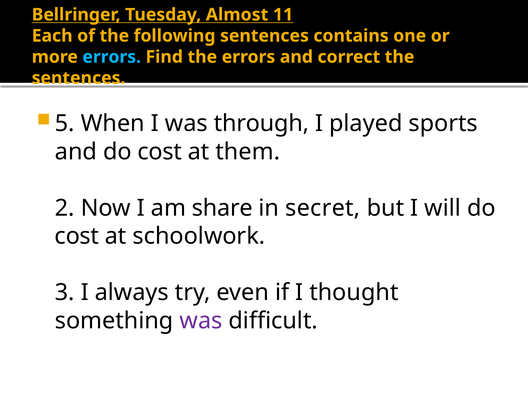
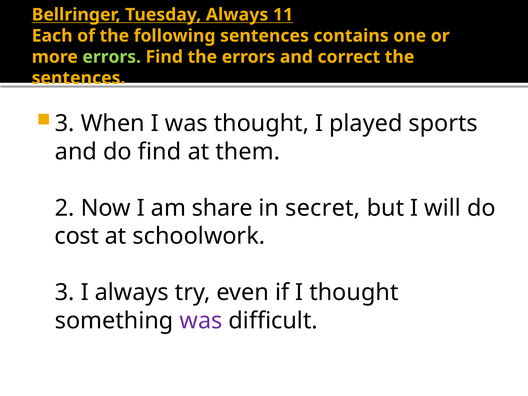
Tuesday Almost: Almost -> Always
errors at (112, 57) colour: light blue -> light green
5 at (65, 124): 5 -> 3
was through: through -> thought
and do cost: cost -> find
